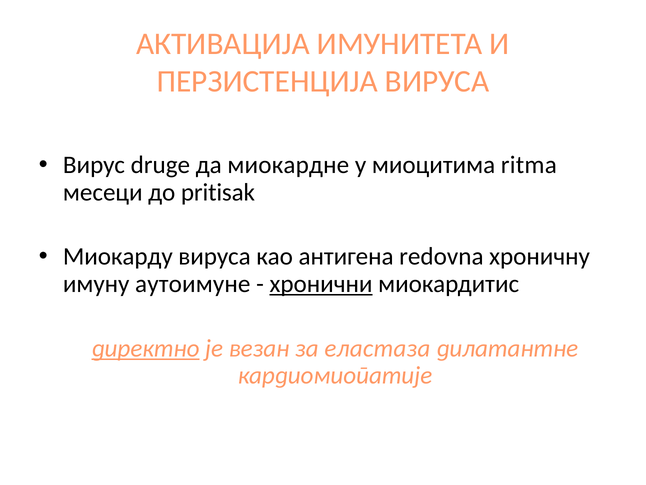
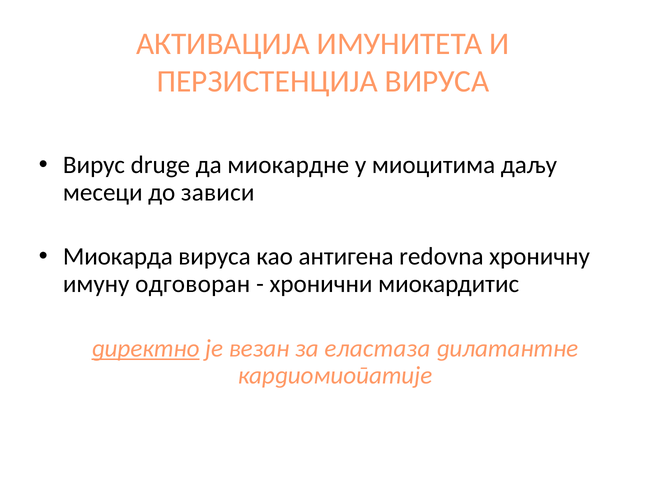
ritma: ritma -> даљу
pritisak: pritisak -> зависи
Миокарду: Миокарду -> Миокарда
аутоимуне: аутоимуне -> одговоран
хронични underline: present -> none
